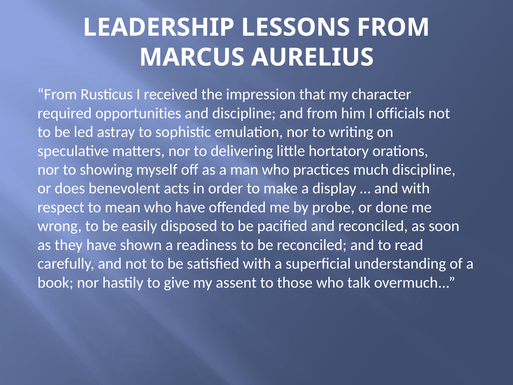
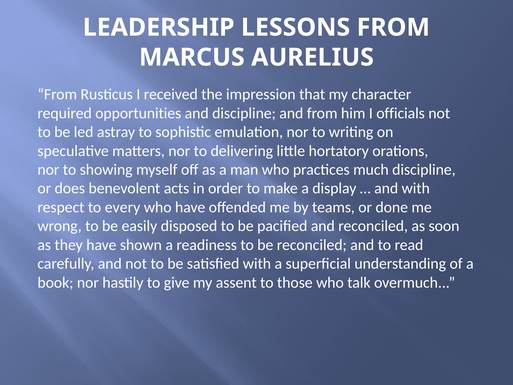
mean: mean -> every
probe: probe -> teams
